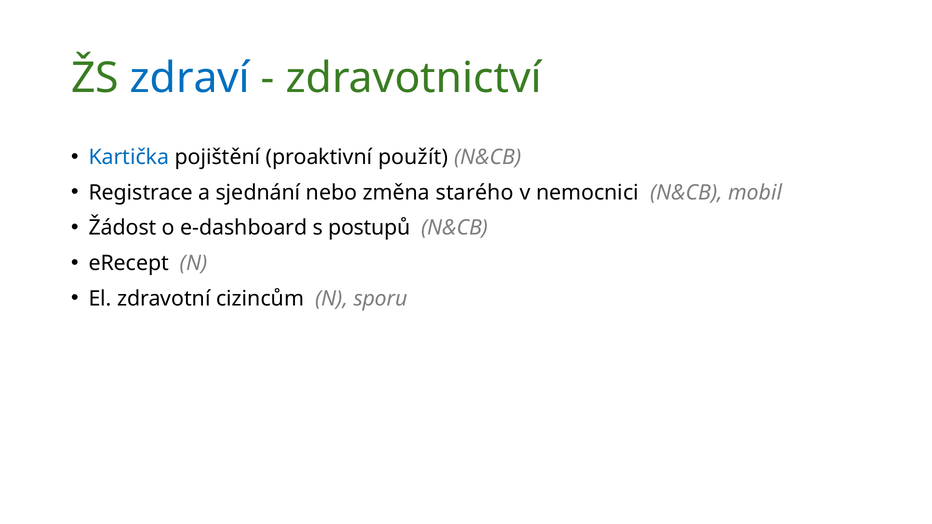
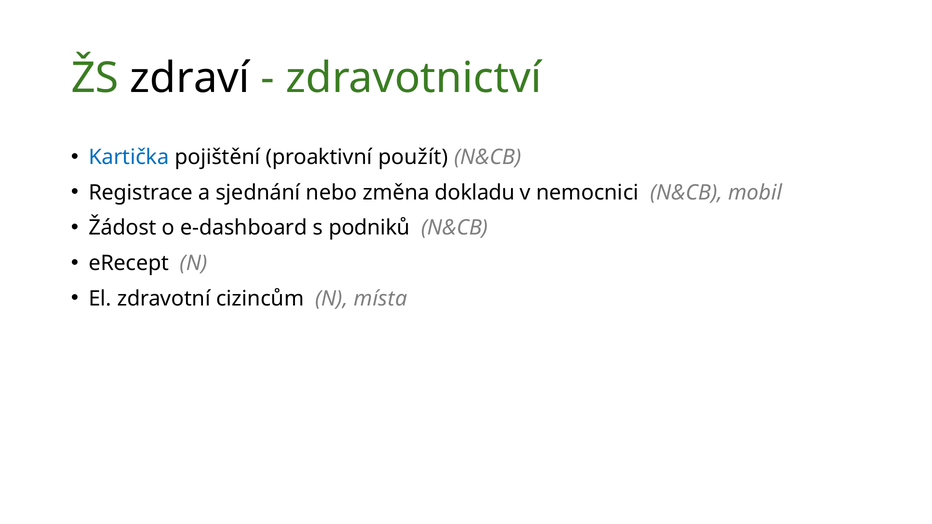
zdraví colour: blue -> black
starého: starého -> dokladu
postupů: postupů -> podniků
sporu: sporu -> místa
